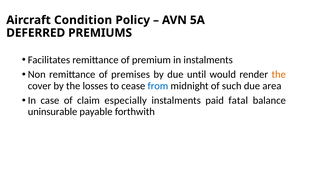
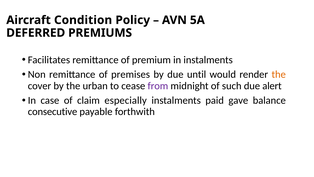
losses: losses -> urban
from colour: blue -> purple
area: area -> alert
fatal: fatal -> gave
uninsurable: uninsurable -> consecutive
